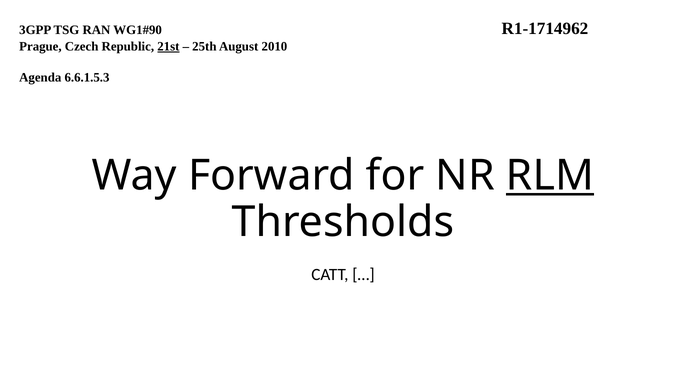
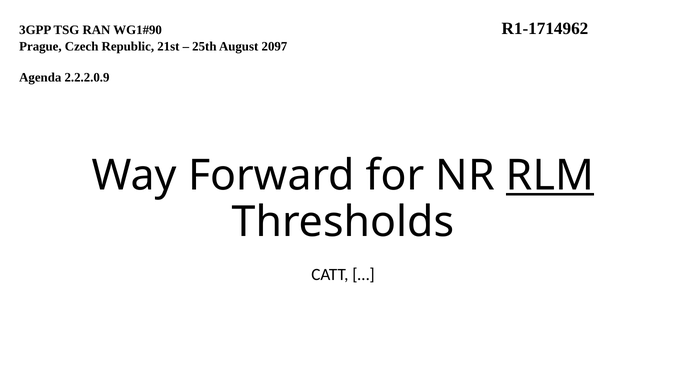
21st underline: present -> none
2010: 2010 -> 2097
6.6.1.5.3: 6.6.1.5.3 -> 2.2.2.0.9
